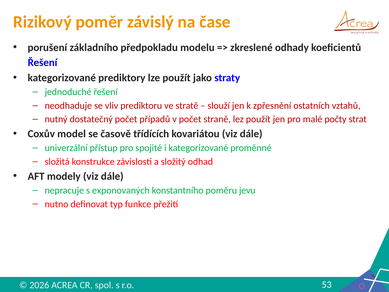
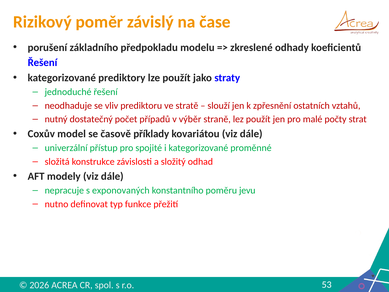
v počet: počet -> výběr
třídících: třídících -> příklady
